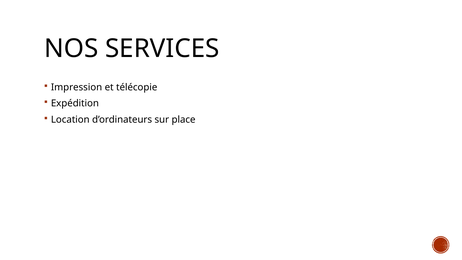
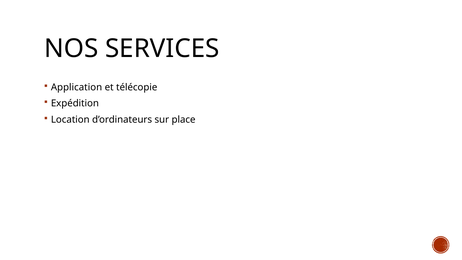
Impression: Impression -> Application
